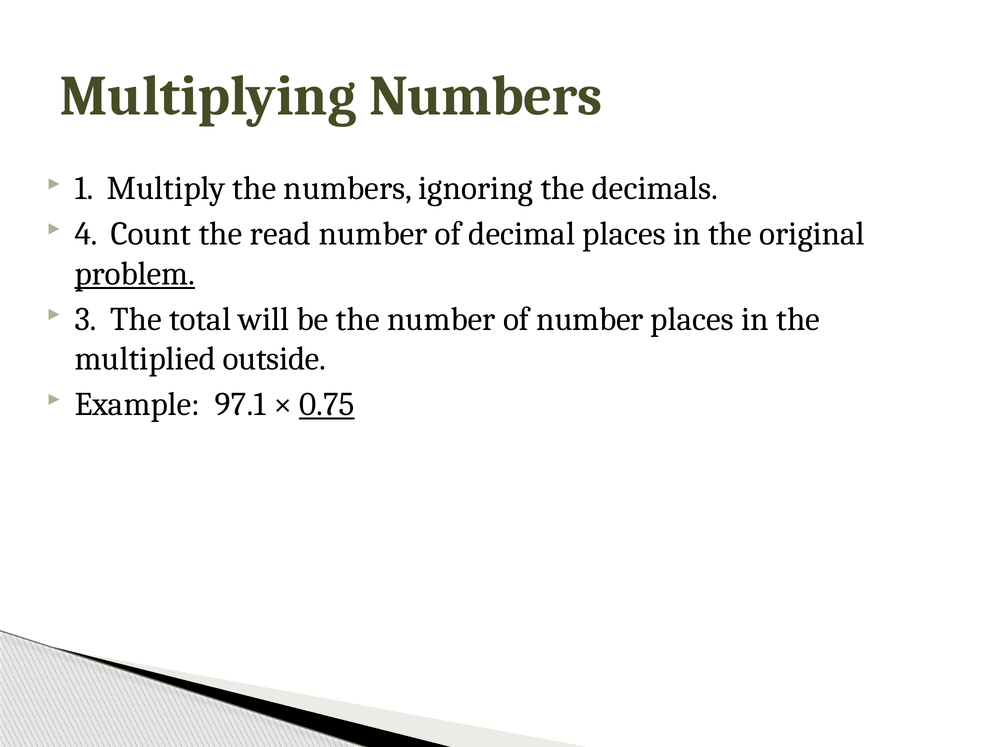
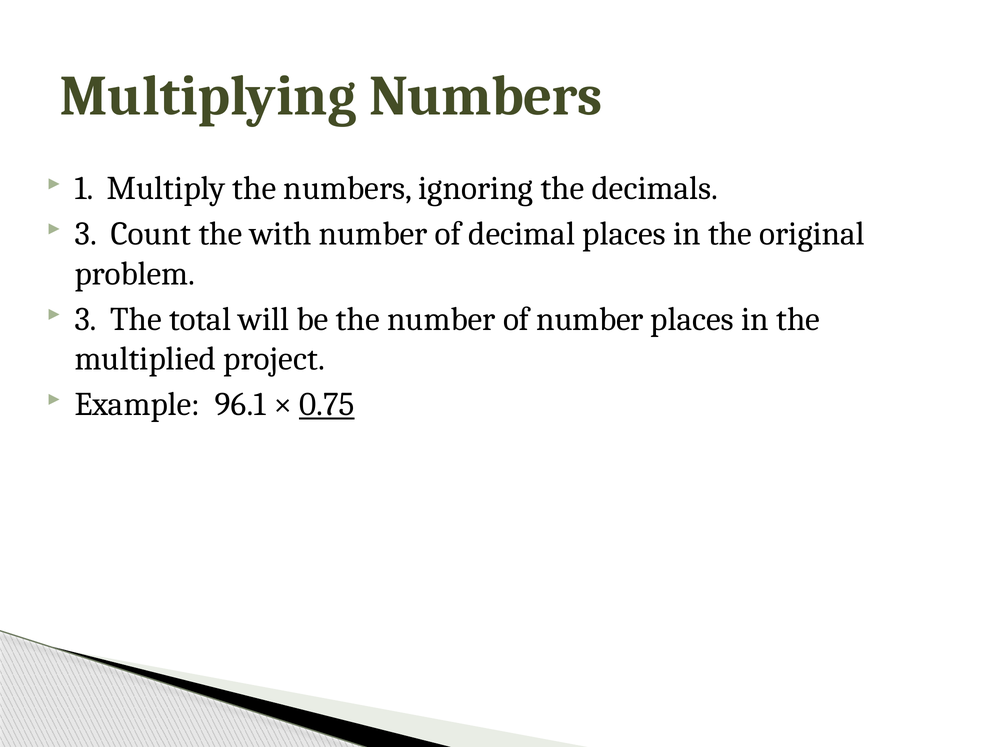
4 at (86, 234): 4 -> 3
read: read -> with
problem underline: present -> none
outside: outside -> project
97.1: 97.1 -> 96.1
